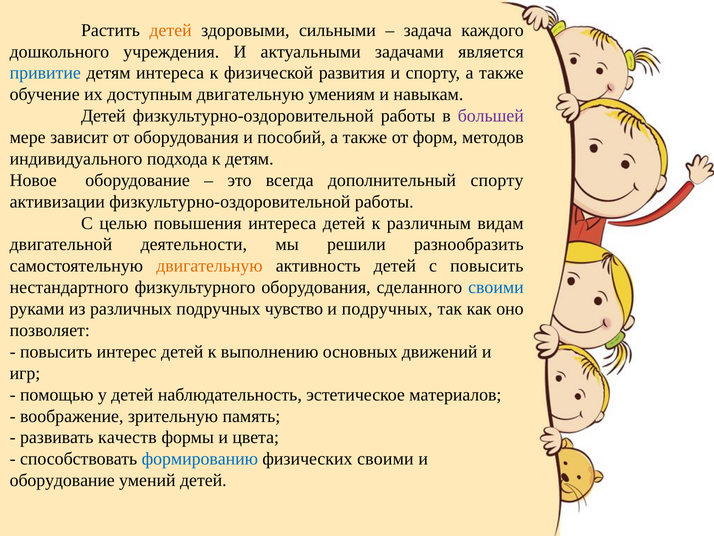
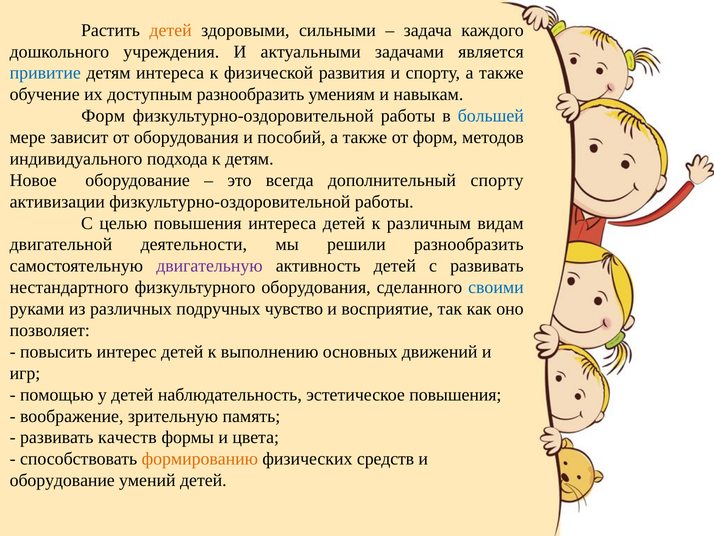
доступным двигательную: двигательную -> разнообразить
Детей at (103, 116): Детей -> Форм
большей colour: purple -> blue
двигательную at (209, 266) colour: orange -> purple
с повысить: повысить -> развивать
и подручных: подручных -> восприятие
эстетическое материалов: материалов -> повышения
формированию colour: blue -> orange
физических своими: своими -> средств
